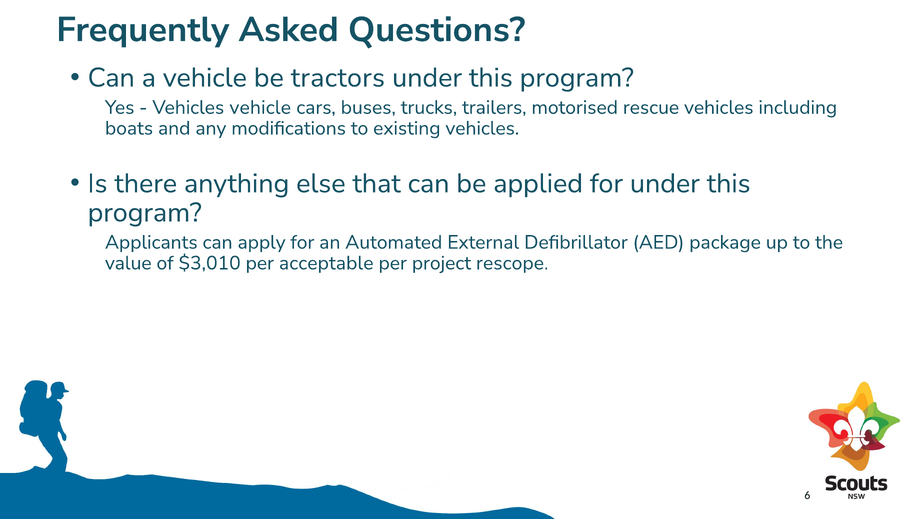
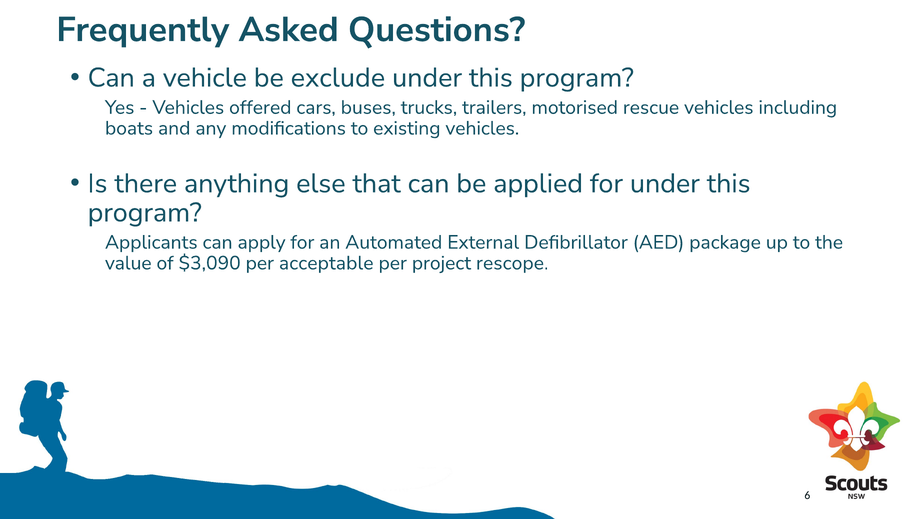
tractors: tractors -> exclude
Vehicles vehicle: vehicle -> offered
$3,010: $3,010 -> $3,090
